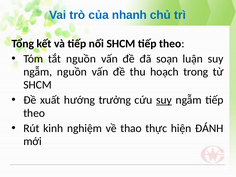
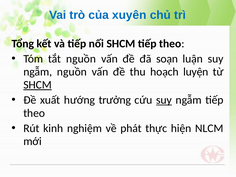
nhanh: nhanh -> xuyên
trong: trong -> luyện
SHCM at (37, 85) underline: none -> present
thao: thao -> phát
ĐÁNH: ĐÁNH -> NLCM
